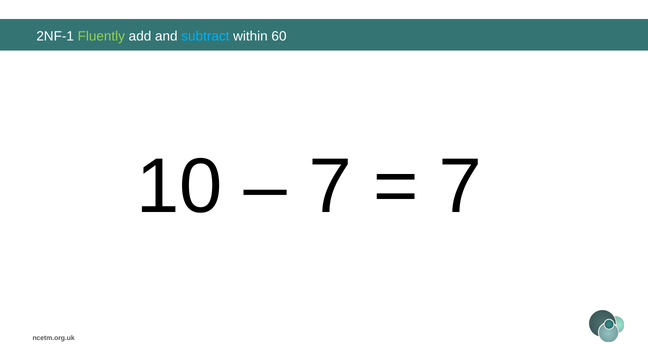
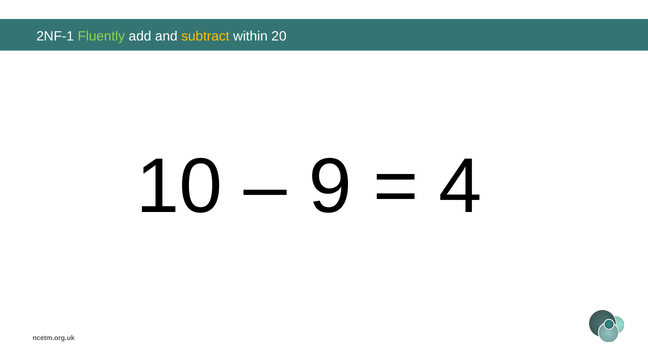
subtract colour: light blue -> yellow
60: 60 -> 20
7 at (330, 187): 7 -> 9
7 at (460, 187): 7 -> 4
